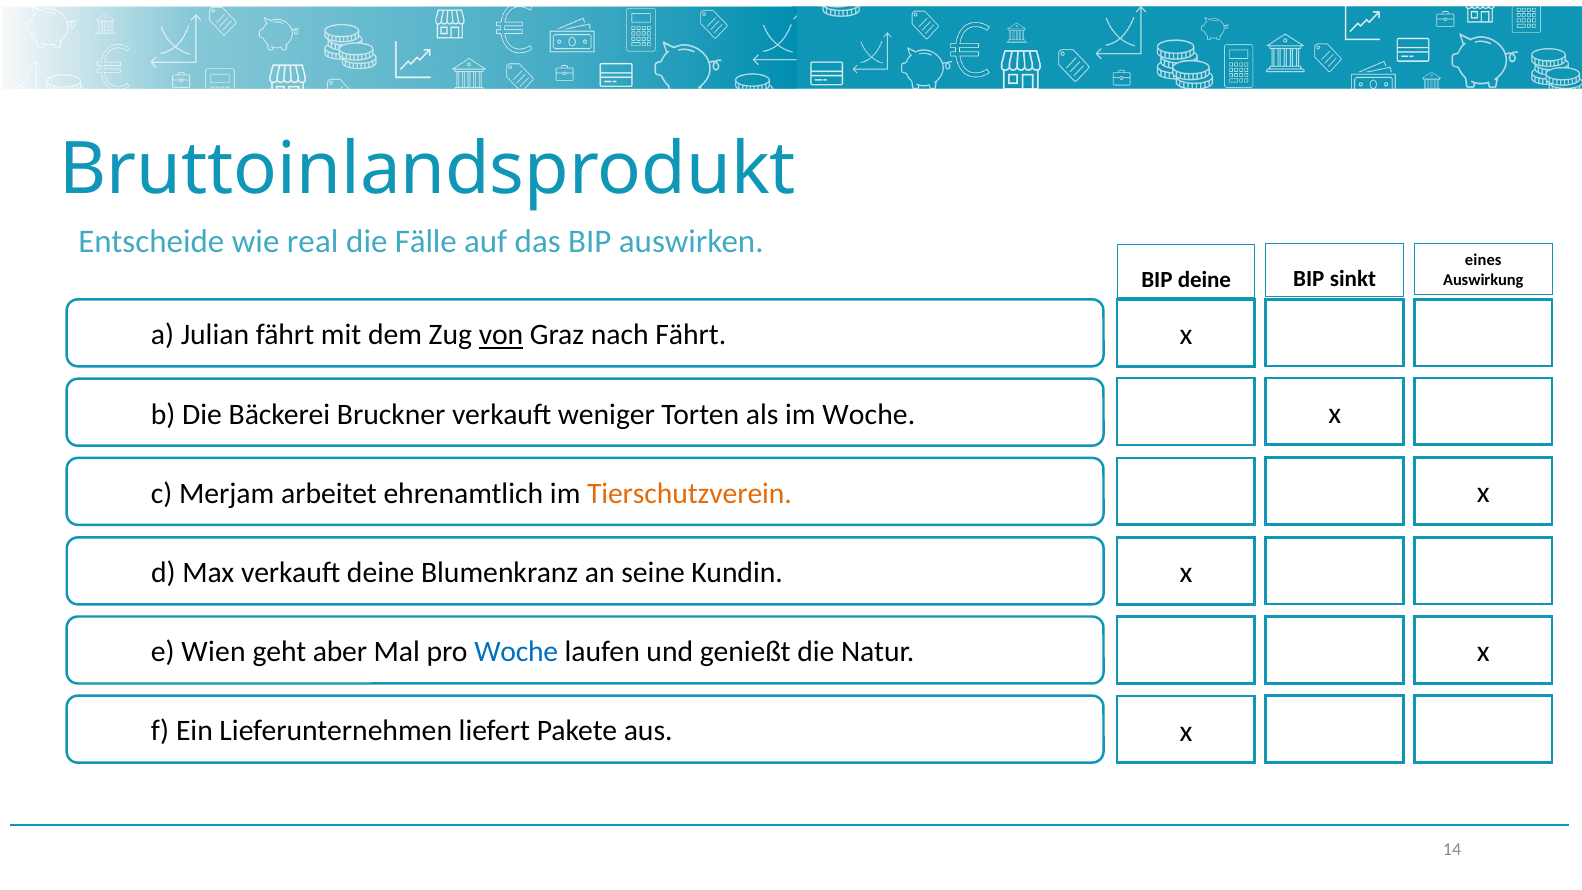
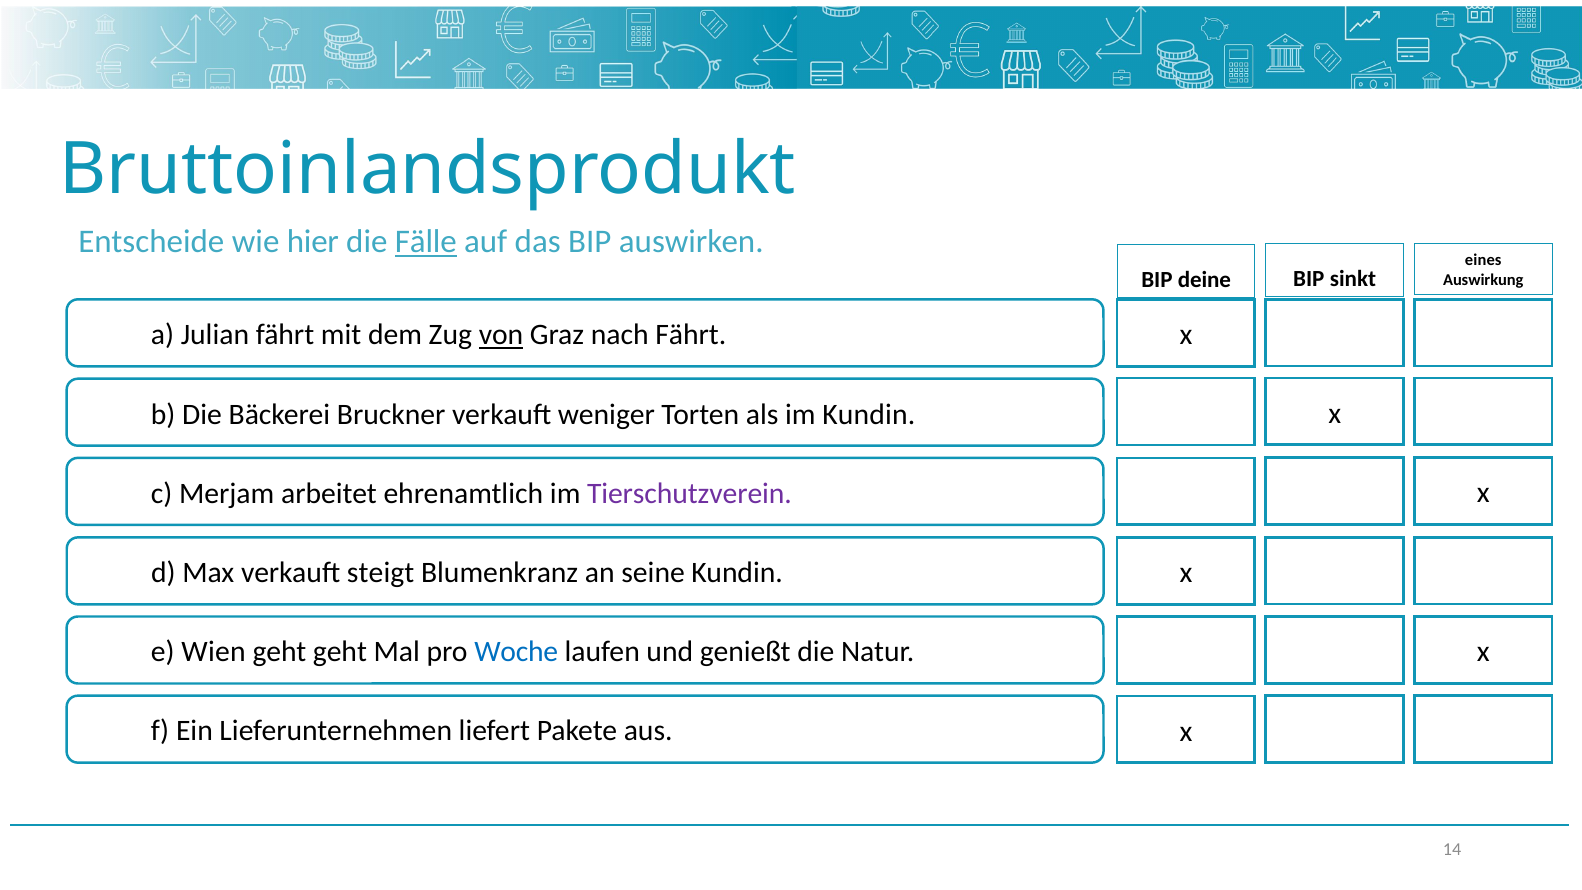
real: real -> hier
Fälle underline: none -> present
im Woche: Woche -> Kundin
Tierschutzverein colour: orange -> purple
verkauft deine: deine -> steigt
geht aber: aber -> geht
